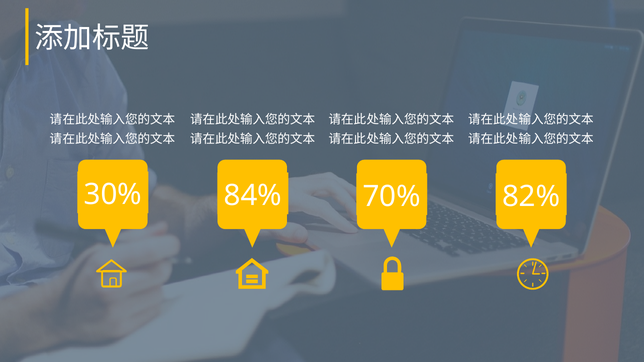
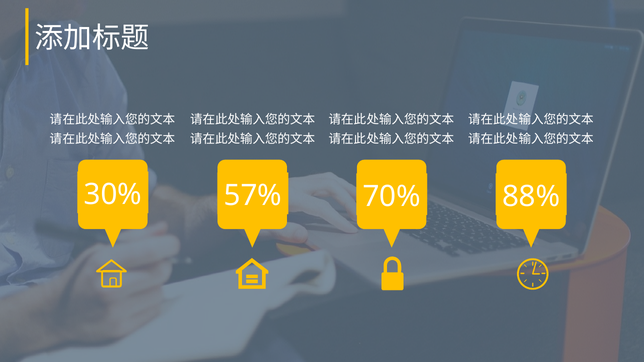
84%: 84% -> 57%
82%: 82% -> 88%
